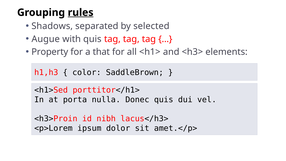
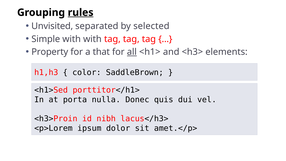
Shadows: Shadows -> Unvisited
Augue: Augue -> Simple
with quis: quis -> with
all underline: none -> present
